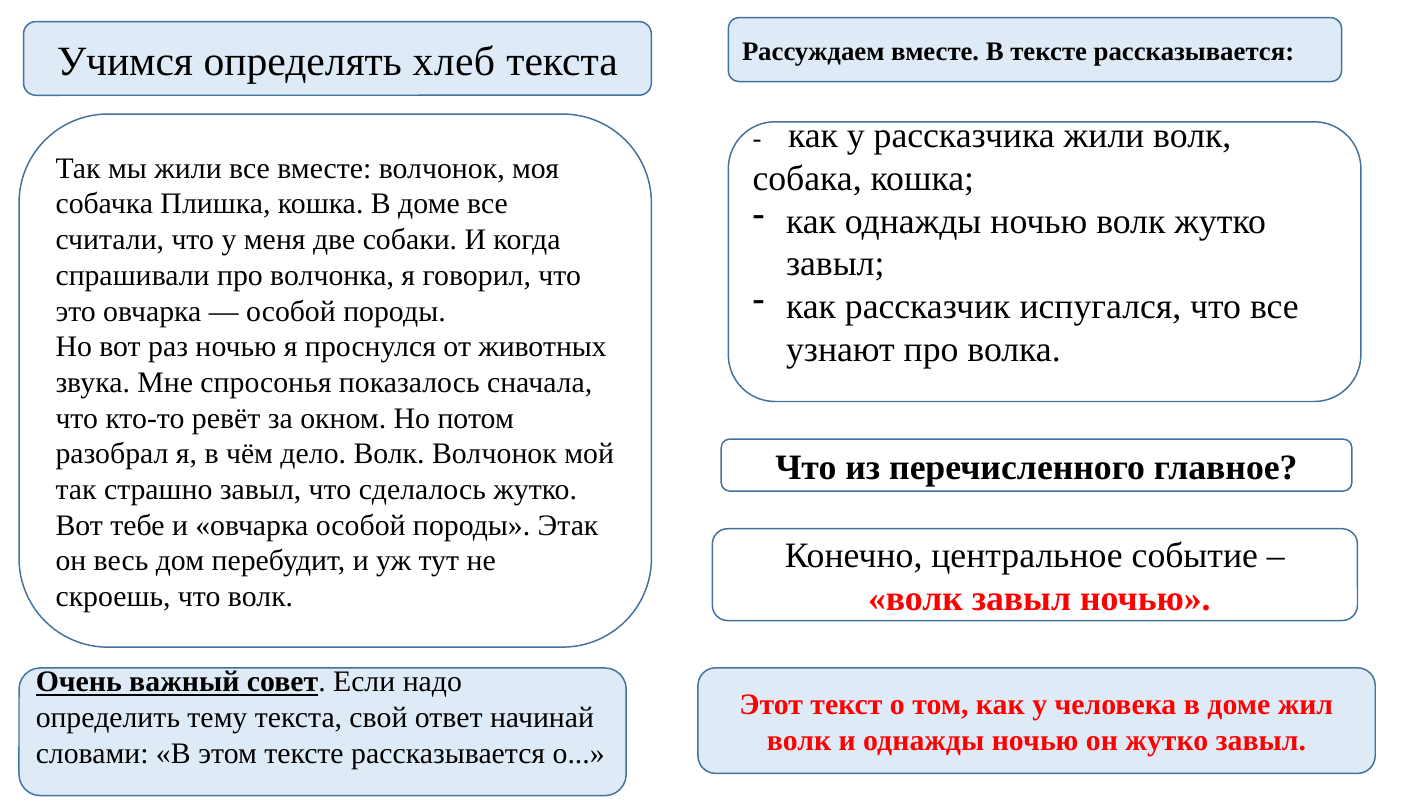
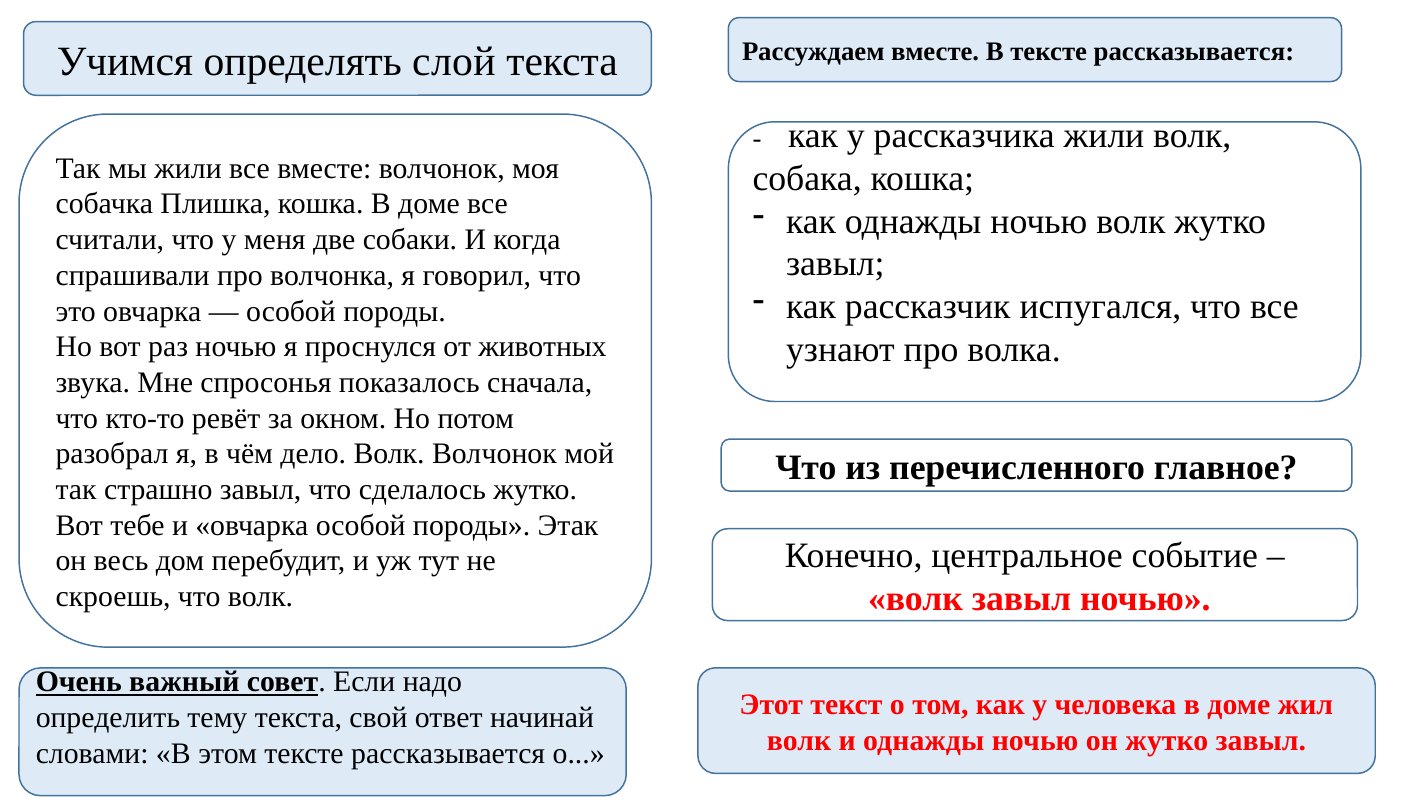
хлеб: хлеб -> слой
